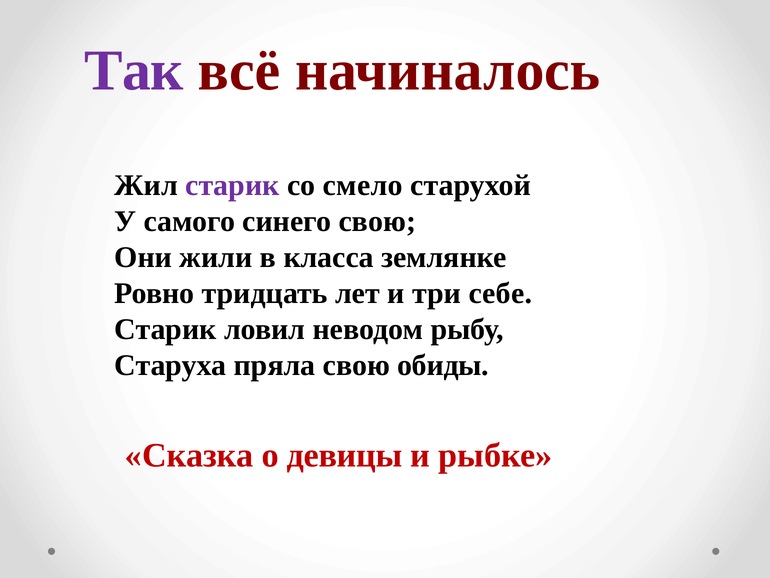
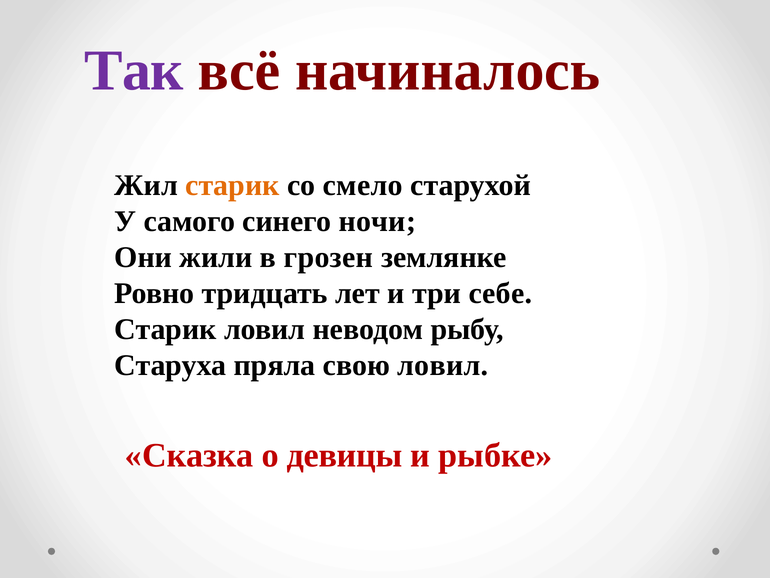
старик at (232, 185) colour: purple -> orange
синего свою: свою -> ночи
класса: класса -> грозен
свою обиды: обиды -> ловил
